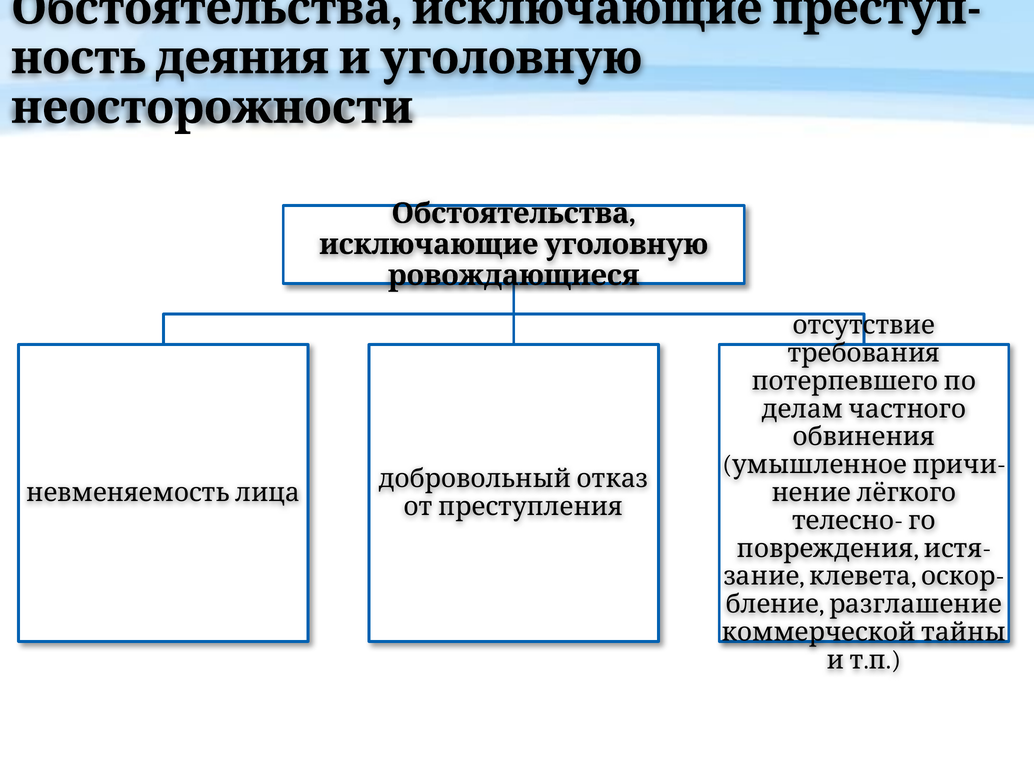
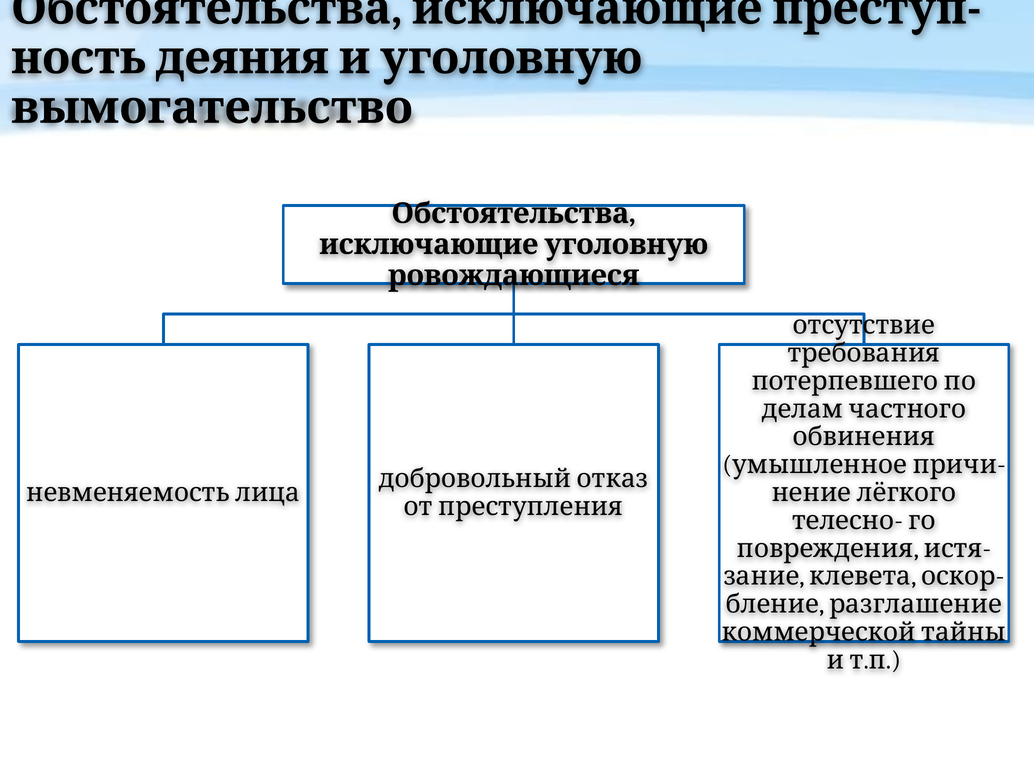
неосторожности: неосторожности -> вымогательство
